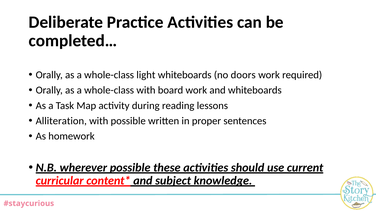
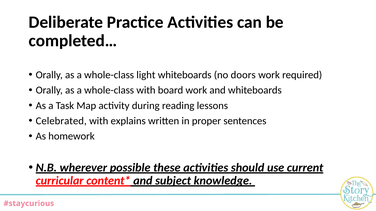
Alliteration: Alliteration -> Celebrated
with possible: possible -> explains
